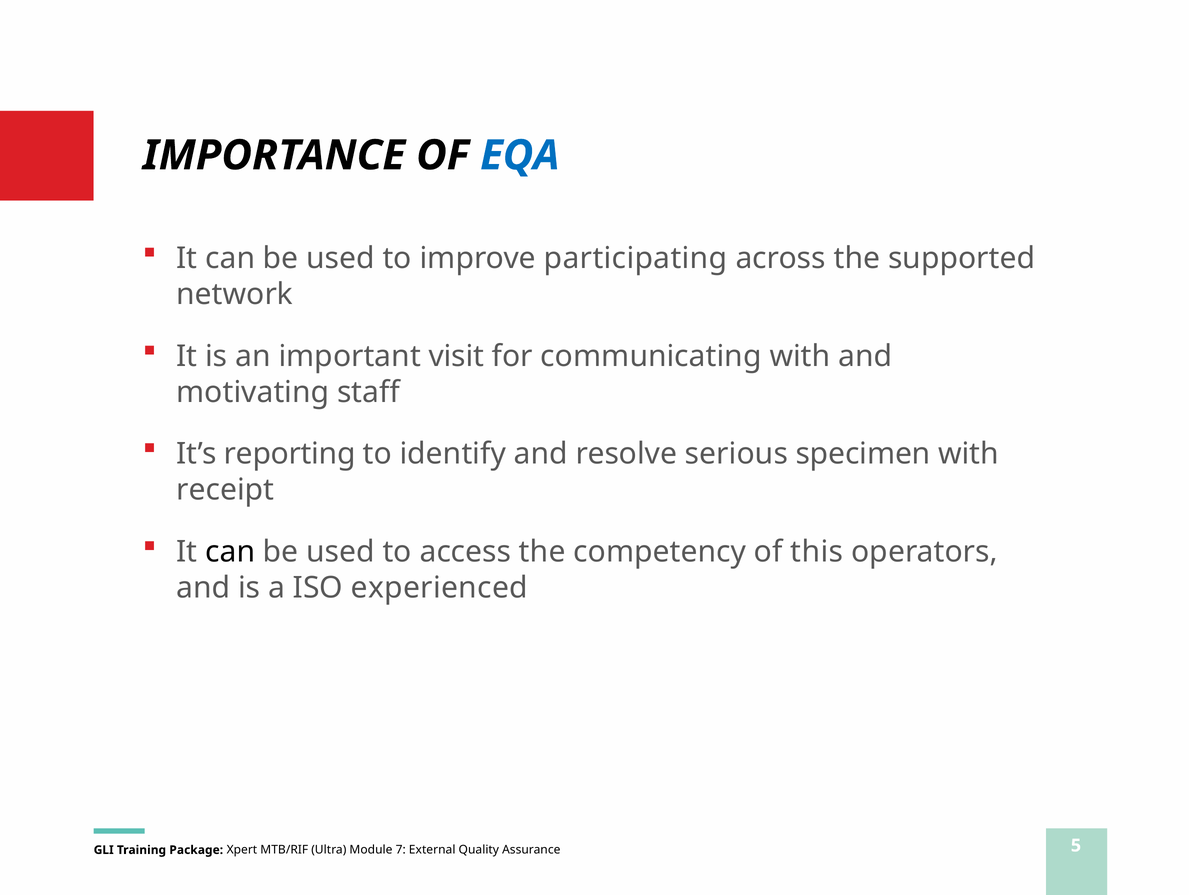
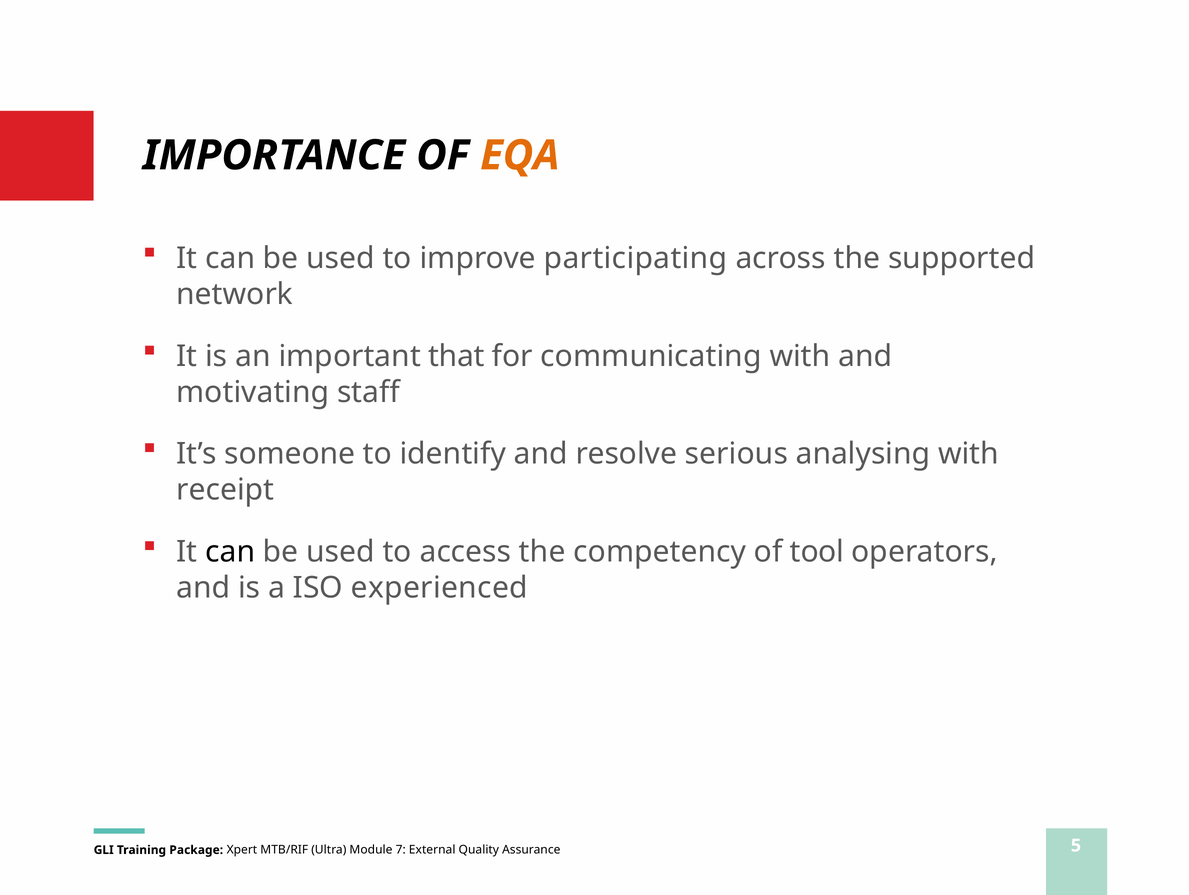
EQA colour: blue -> orange
visit: visit -> that
reporting: reporting -> someone
specimen: specimen -> analysing
this: this -> tool
